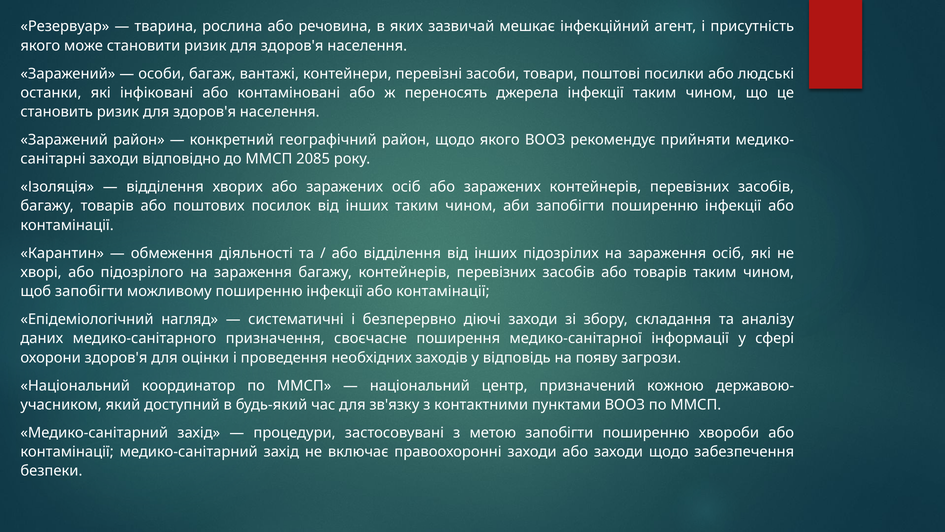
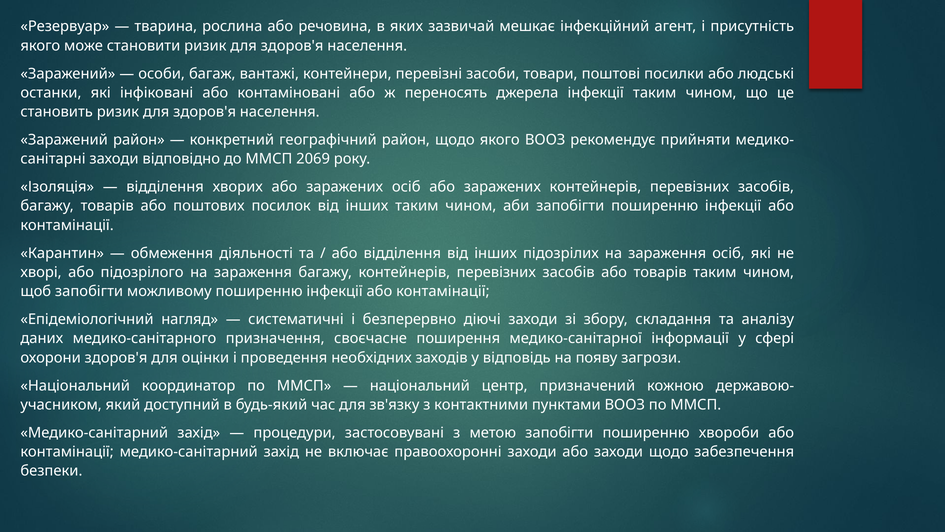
2085: 2085 -> 2069
